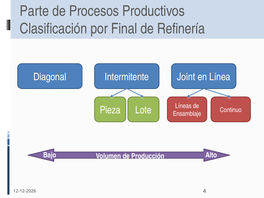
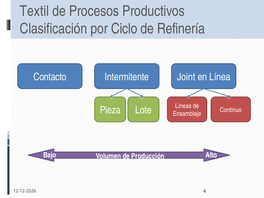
Parte: Parte -> Textil
Final: Final -> Ciclo
Diagonal: Diagonal -> Contacto
